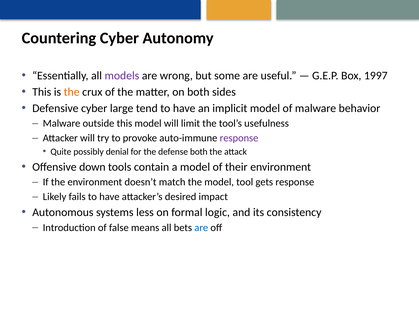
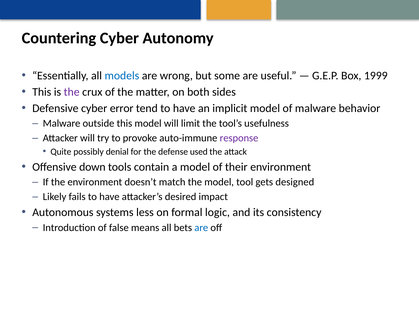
models colour: purple -> blue
1997: 1997 -> 1999
the at (72, 92) colour: orange -> purple
large: large -> error
defense both: both -> used
gets response: response -> designed
